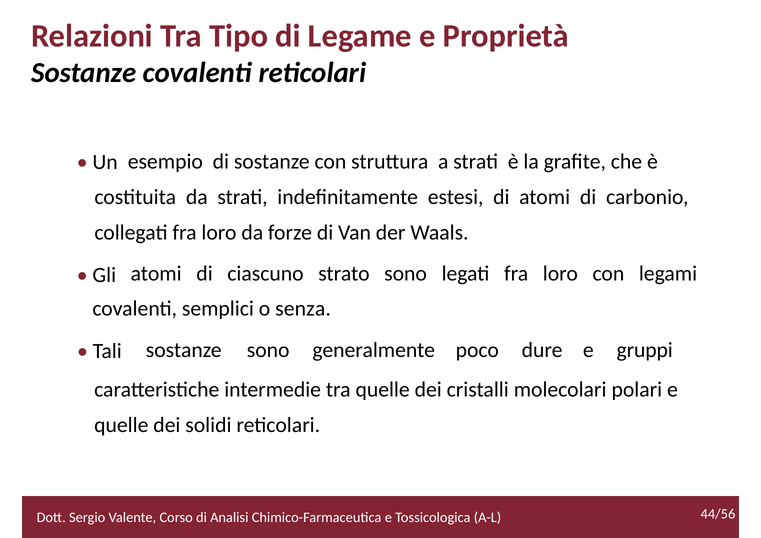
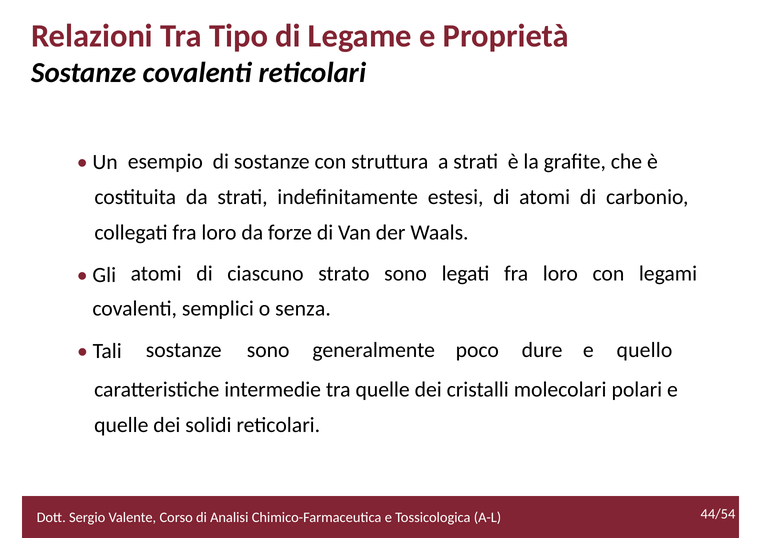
gruppi: gruppi -> quello
44/56: 44/56 -> 44/54
